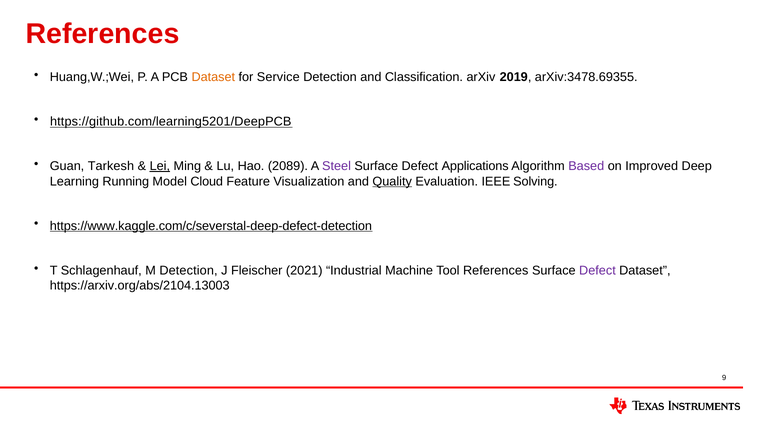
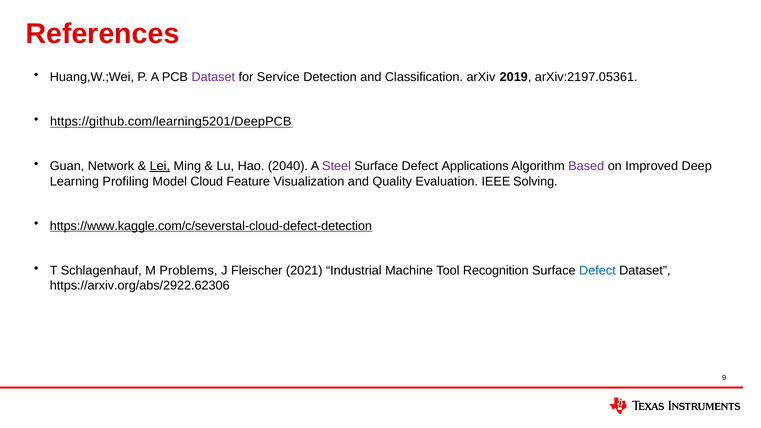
Dataset at (213, 77) colour: orange -> purple
arXiv:3478.69355: arXiv:3478.69355 -> arXiv:2197.05361
Tarkesh: Tarkesh -> Network
2089: 2089 -> 2040
Running: Running -> Profiling
Quality underline: present -> none
https://www.kaggle.com/c/severstal-deep-defect-detection: https://www.kaggle.com/c/severstal-deep-defect-detection -> https://www.kaggle.com/c/severstal-cloud-defect-detection
M Detection: Detection -> Problems
Tool References: References -> Recognition
Defect at (597, 270) colour: purple -> blue
https://arxiv.org/abs/2104.13003: https://arxiv.org/abs/2104.13003 -> https://arxiv.org/abs/2922.62306
